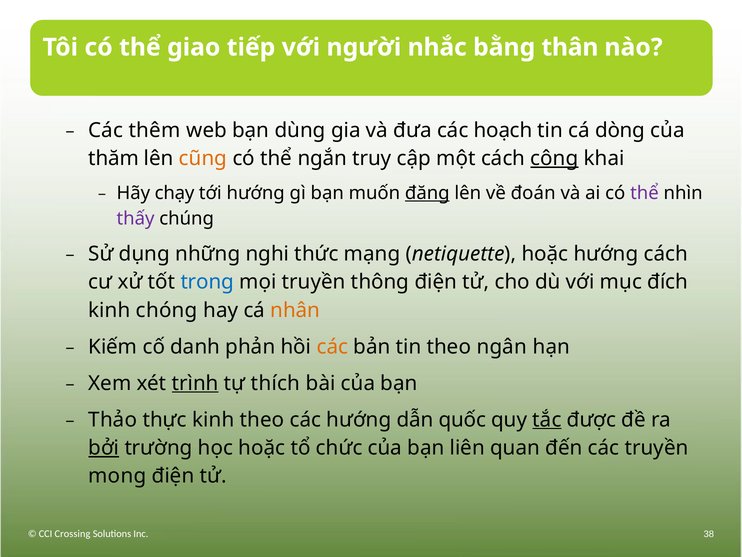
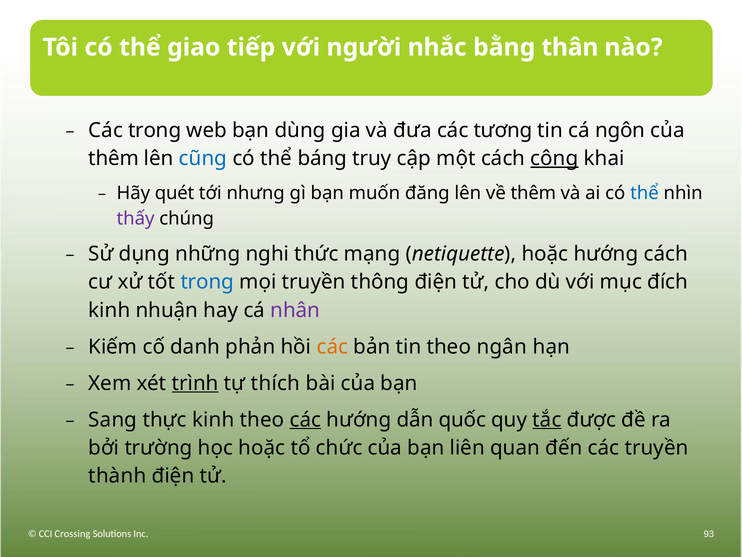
Các thêm: thêm -> trong
hoạch: hoạch -> tương
dòng: dòng -> ngôn
thăm at (114, 158): thăm -> thêm
cũng colour: orange -> blue
ngắn: ngắn -> báng
chạy: chạy -> quét
tới hướng: hướng -> nhưng
đăng underline: present -> none
về đoán: đoán -> thêm
thể at (644, 193) colour: purple -> blue
chóng: chóng -> nhuận
nhân colour: orange -> purple
Thảo: Thảo -> Sang
các at (305, 419) underline: none -> present
bởi underline: present -> none
mong: mong -> thành
38: 38 -> 93
